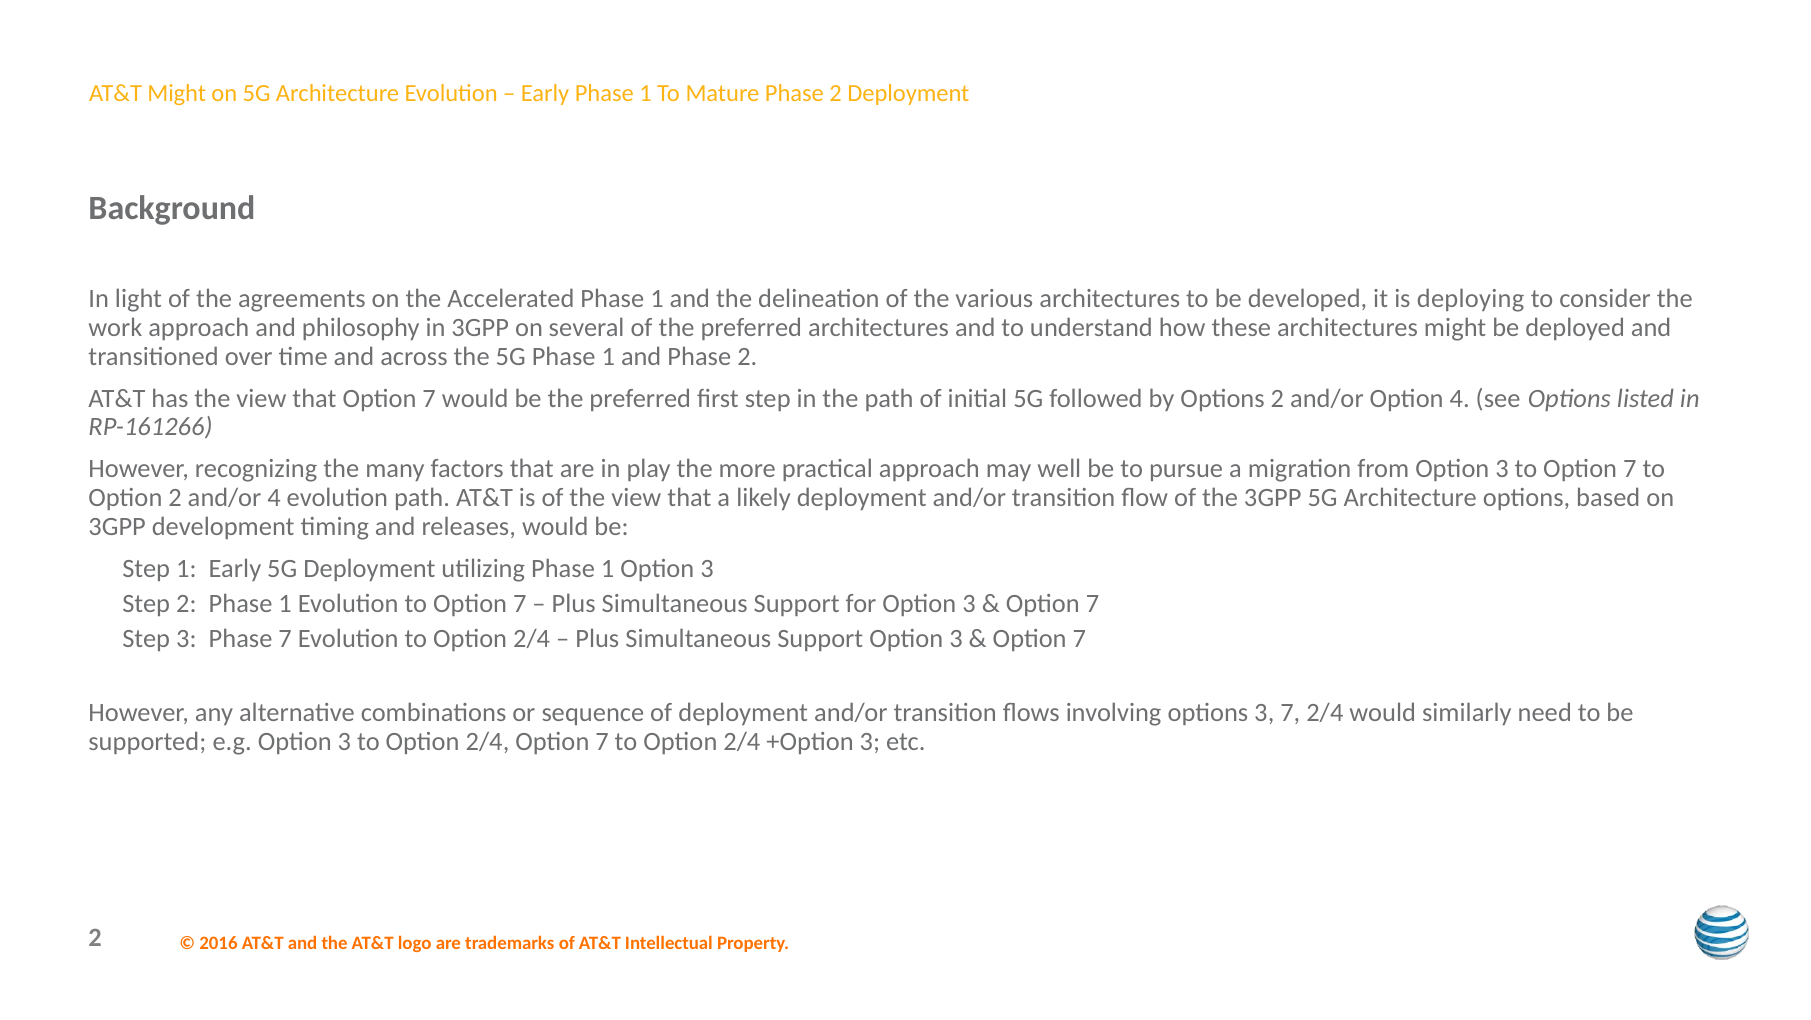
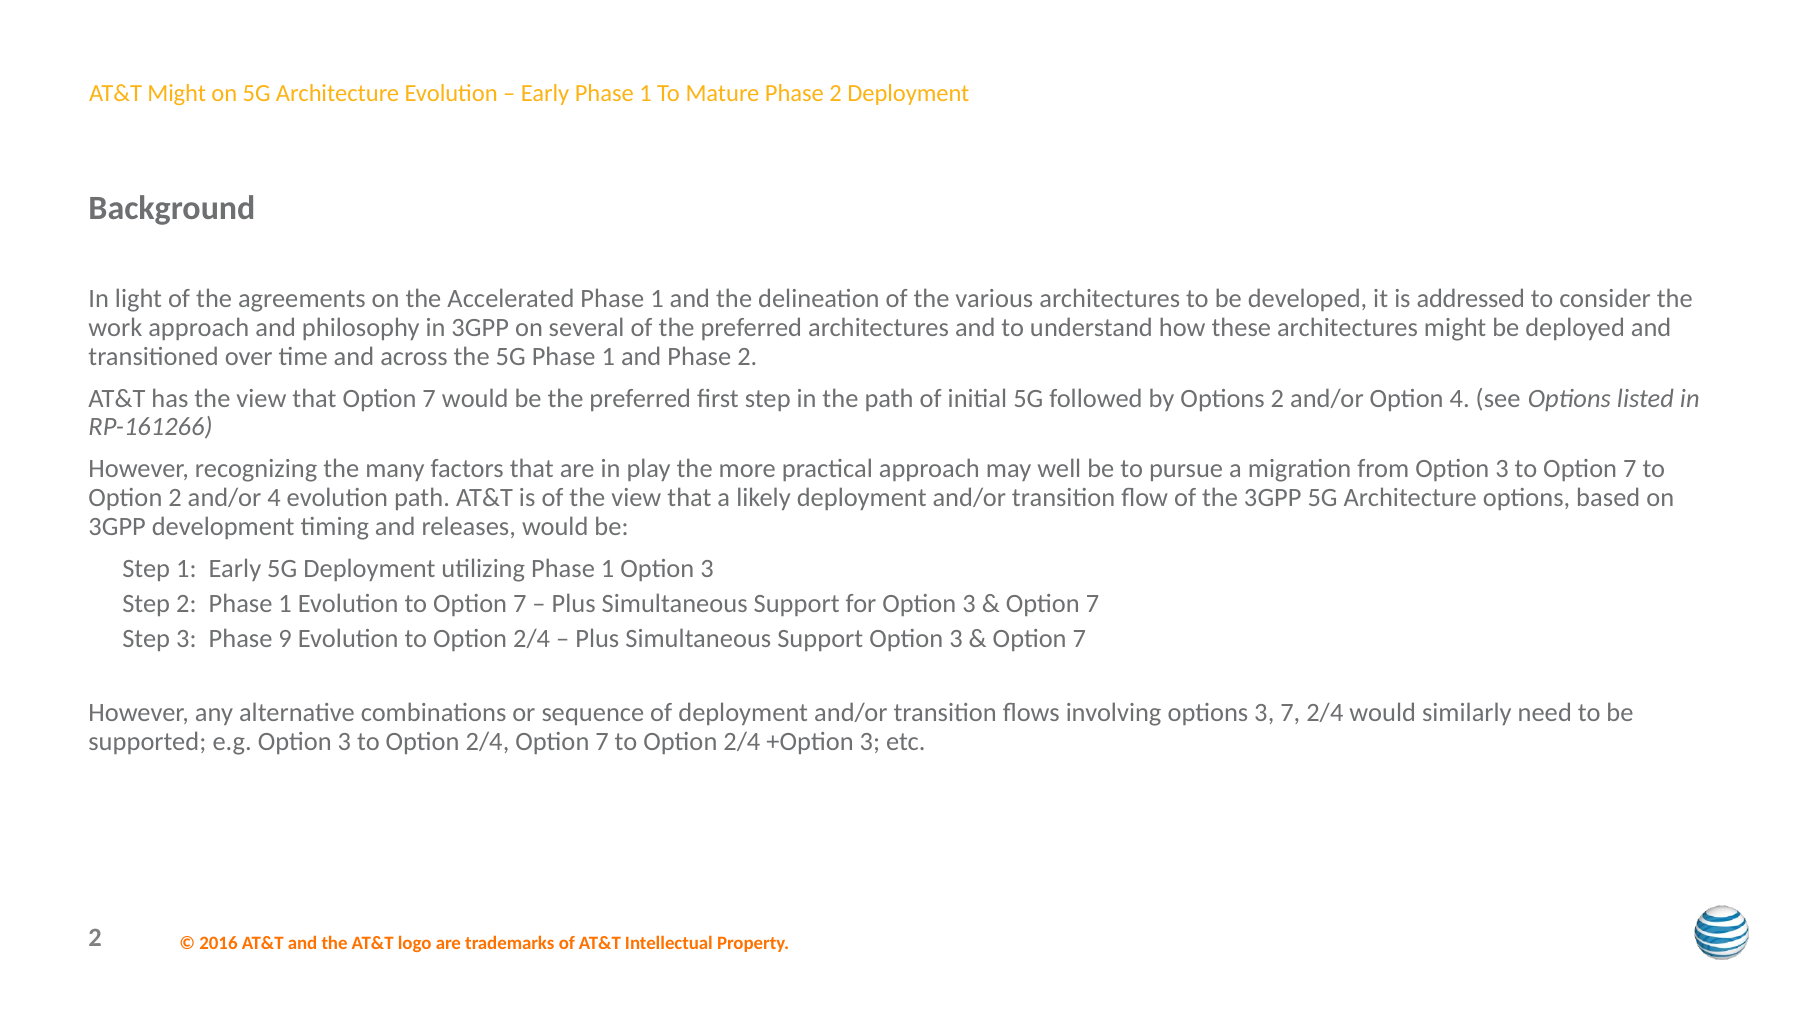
deploying: deploying -> addressed
Phase 7: 7 -> 9
